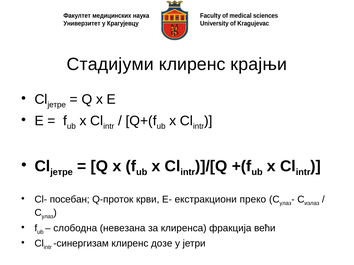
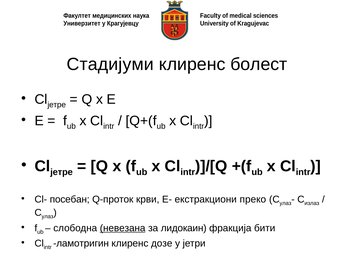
крајњи: крајњи -> болест
невезана underline: none -> present
клиренса: клиренса -> лидокаин
већи: већи -> бити
синергизам: синергизам -> ламотригин
